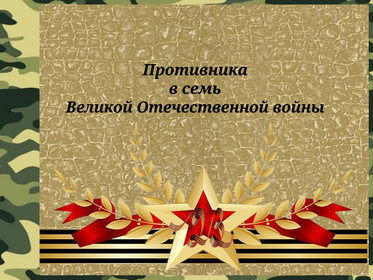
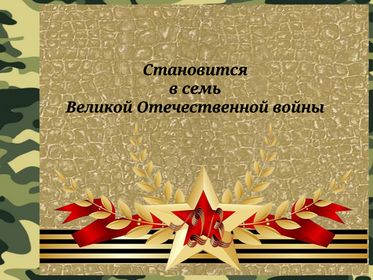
Противника: Противника -> Становится
